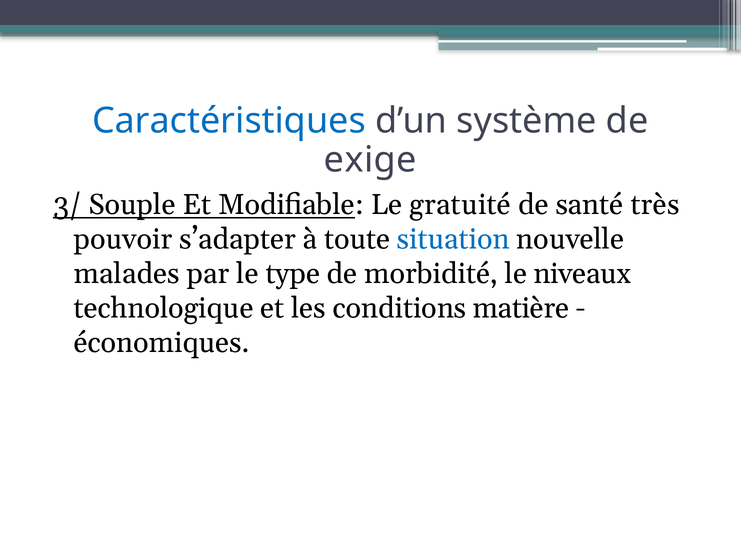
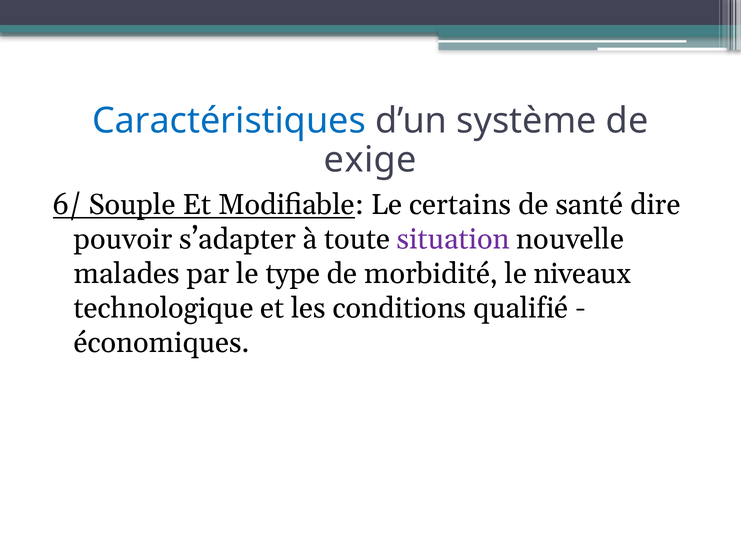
3/: 3/ -> 6/
gratuité: gratuité -> certains
très: très -> dire
situation colour: blue -> purple
matière: matière -> qualifié
